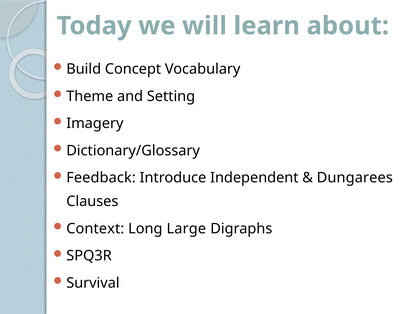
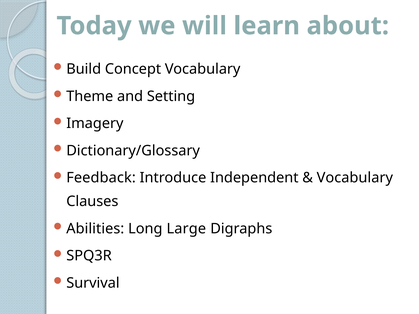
Dungarees at (355, 178): Dungarees -> Vocabulary
Context: Context -> Abilities
